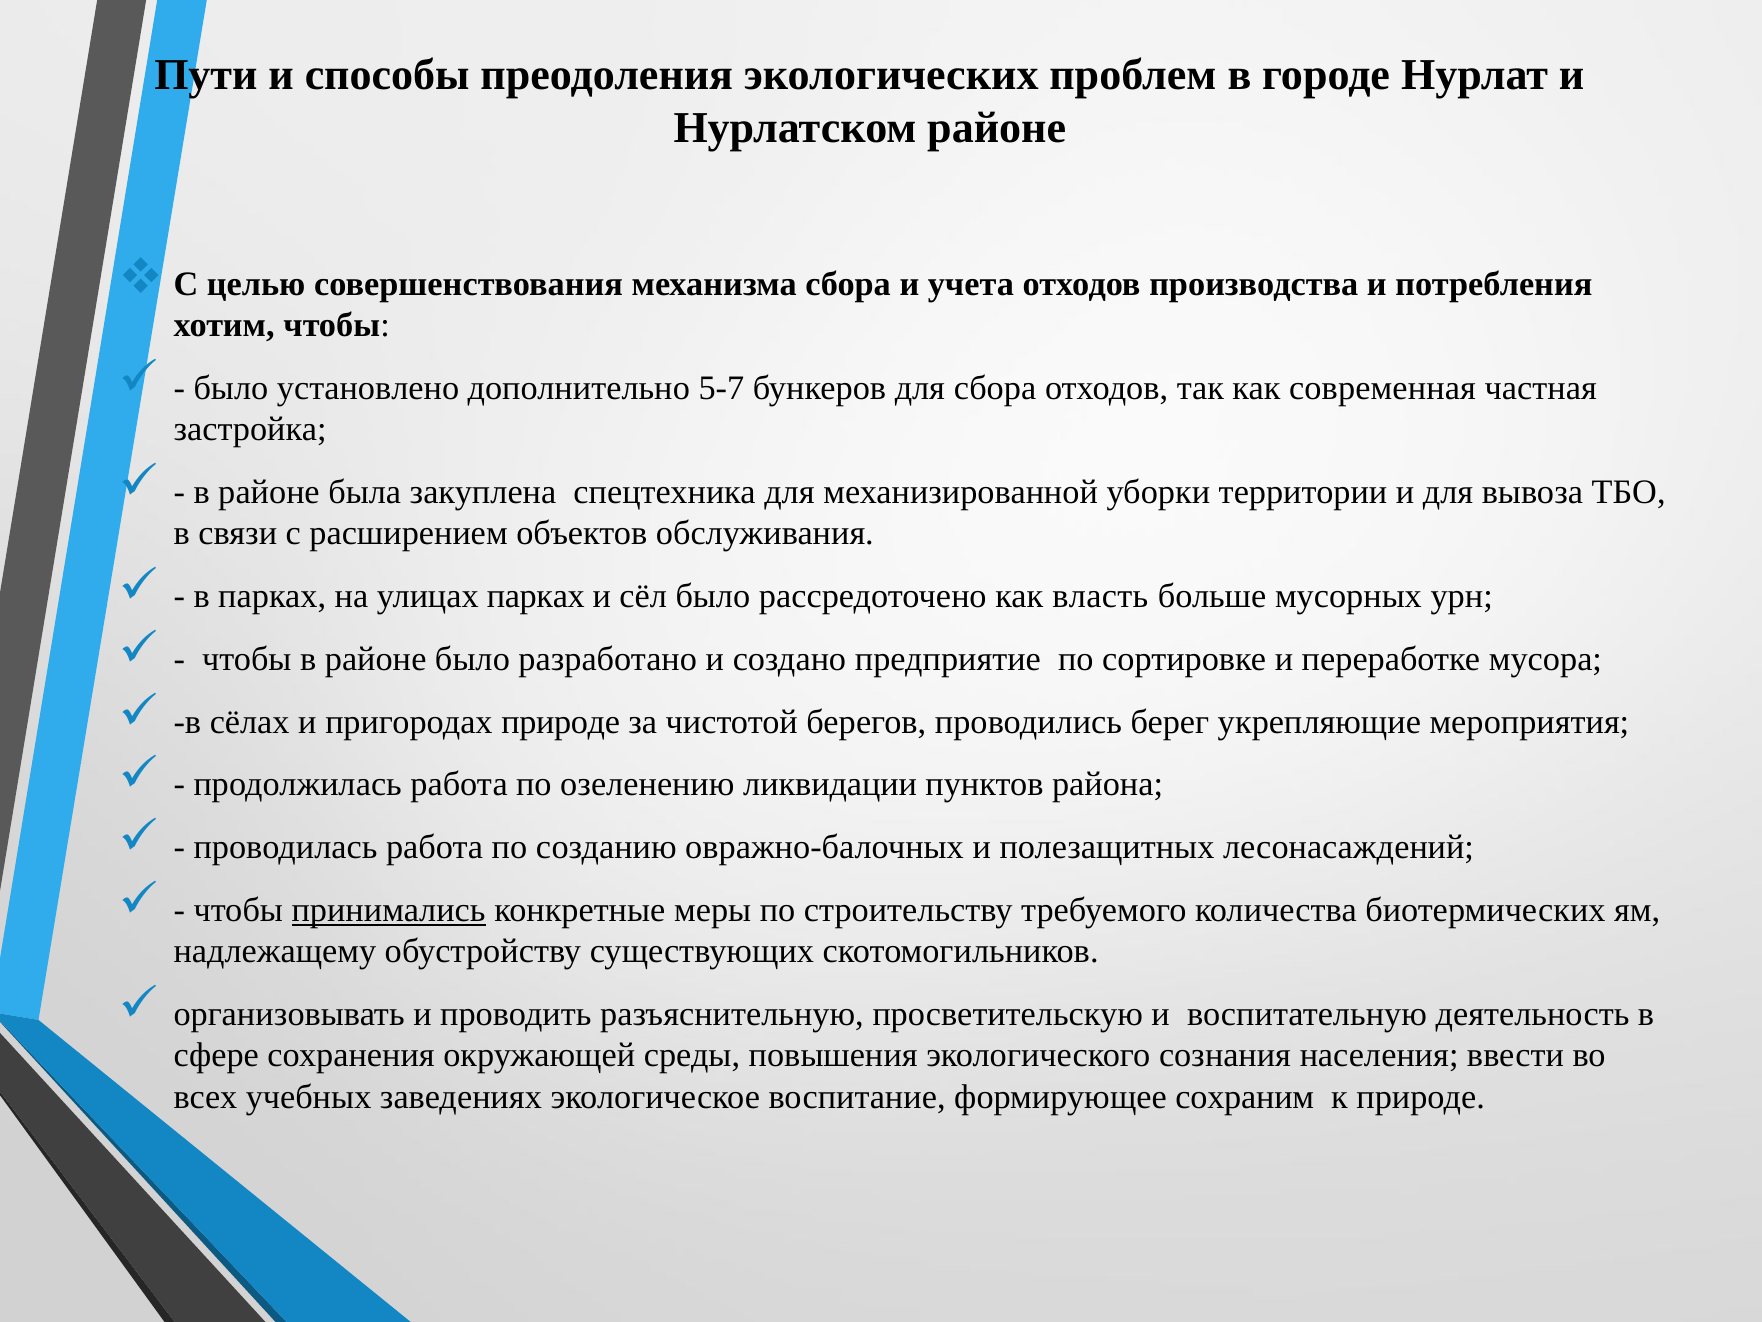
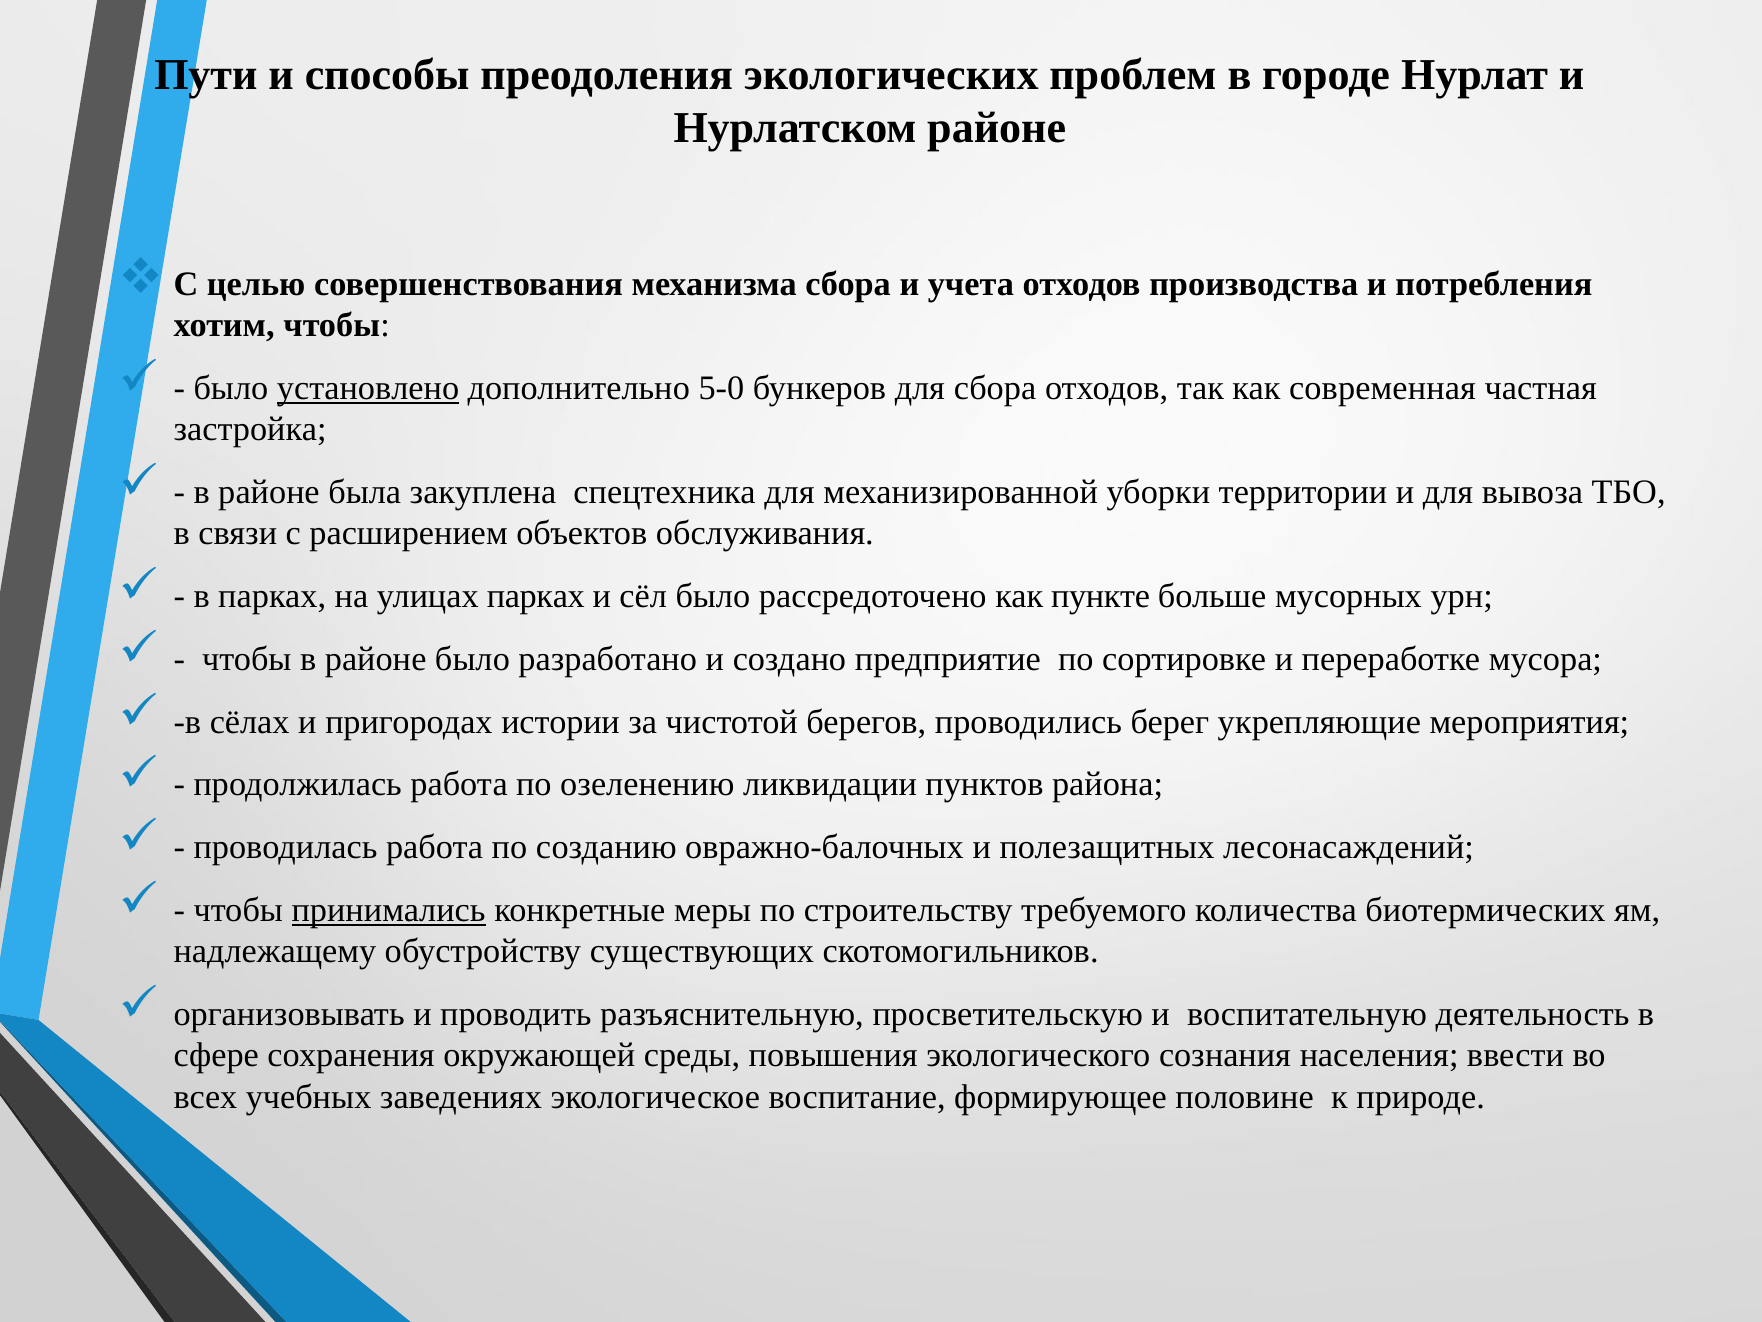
установлено underline: none -> present
5-7: 5-7 -> 5-0
власть: власть -> пункте
пригородах природе: природе -> истории
сохраним: сохраним -> половине
